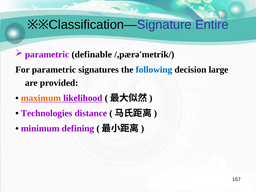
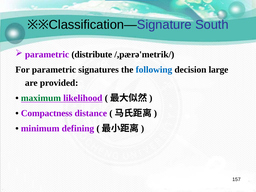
Entire: Entire -> South
definable: definable -> distribute
maximum colour: orange -> green
Technologies: Technologies -> Compactness
